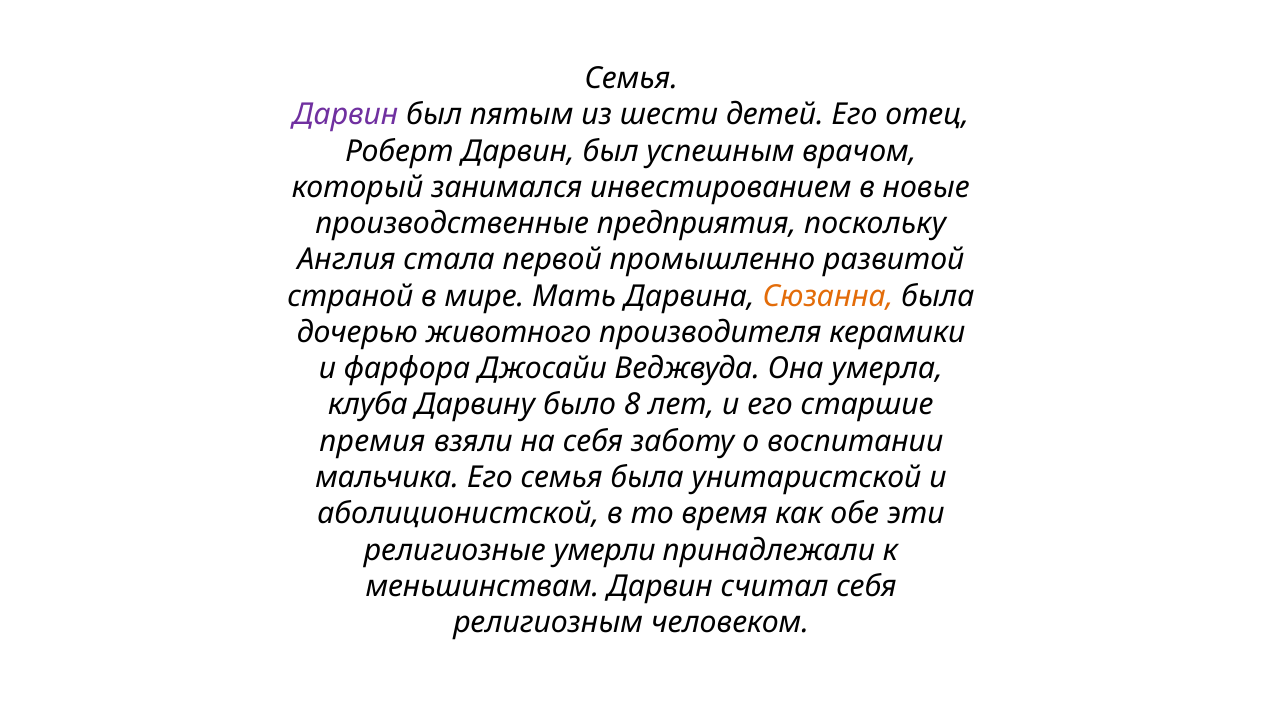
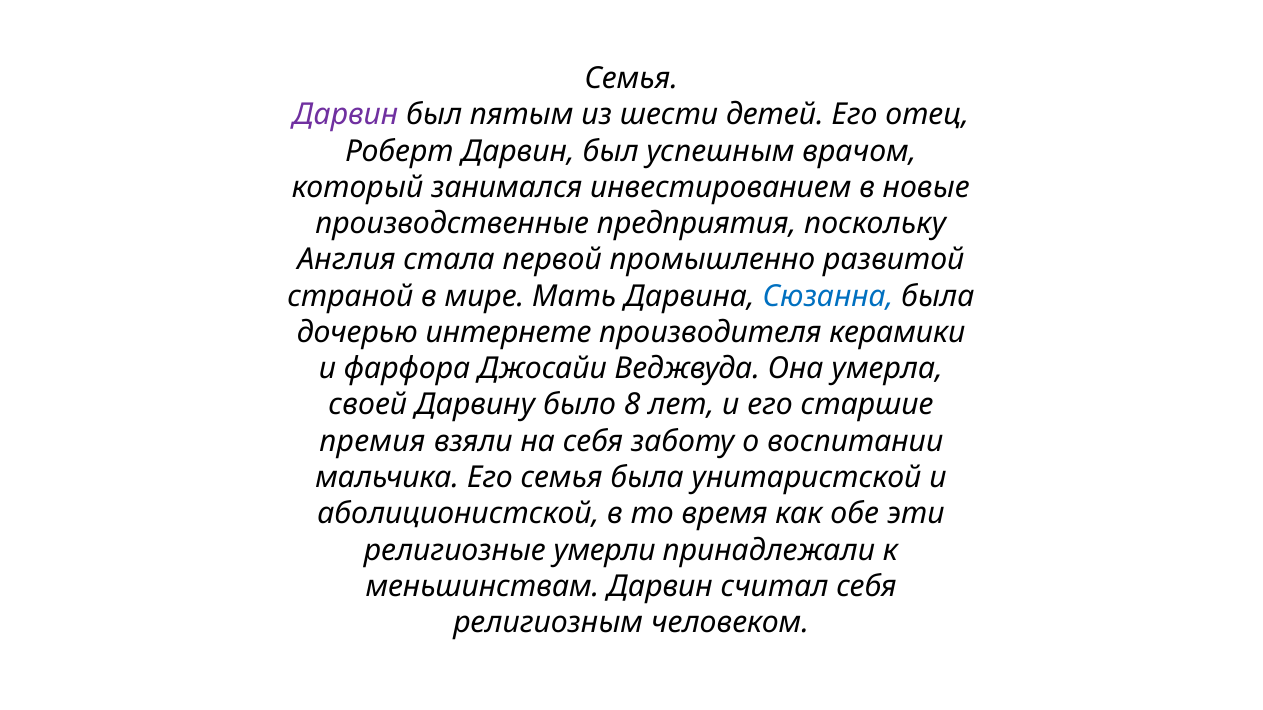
Сюзанна colour: orange -> blue
животного: животного -> интернете
клуба: клуба -> своей
